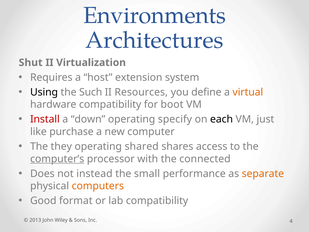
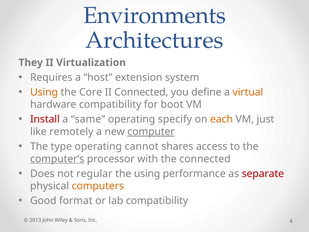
Shut: Shut -> They
Using at (44, 92) colour: black -> orange
Such: Such -> Core
II Resources: Resources -> Connected
down: down -> same
each colour: black -> orange
purchase: purchase -> remotely
computer underline: none -> present
they: they -> type
shared: shared -> cannot
instead: instead -> regular
the small: small -> using
separate colour: orange -> red
